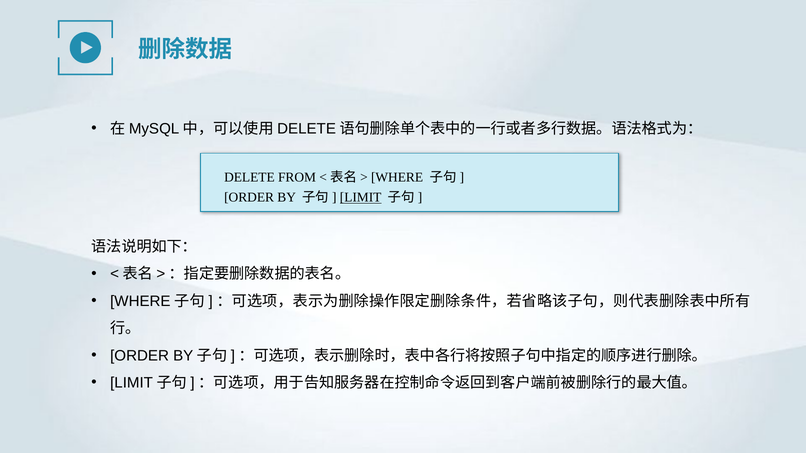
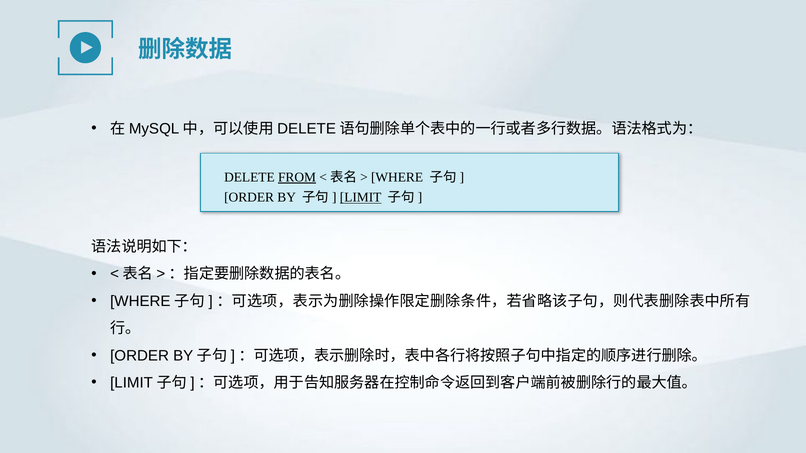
FROM underline: none -> present
